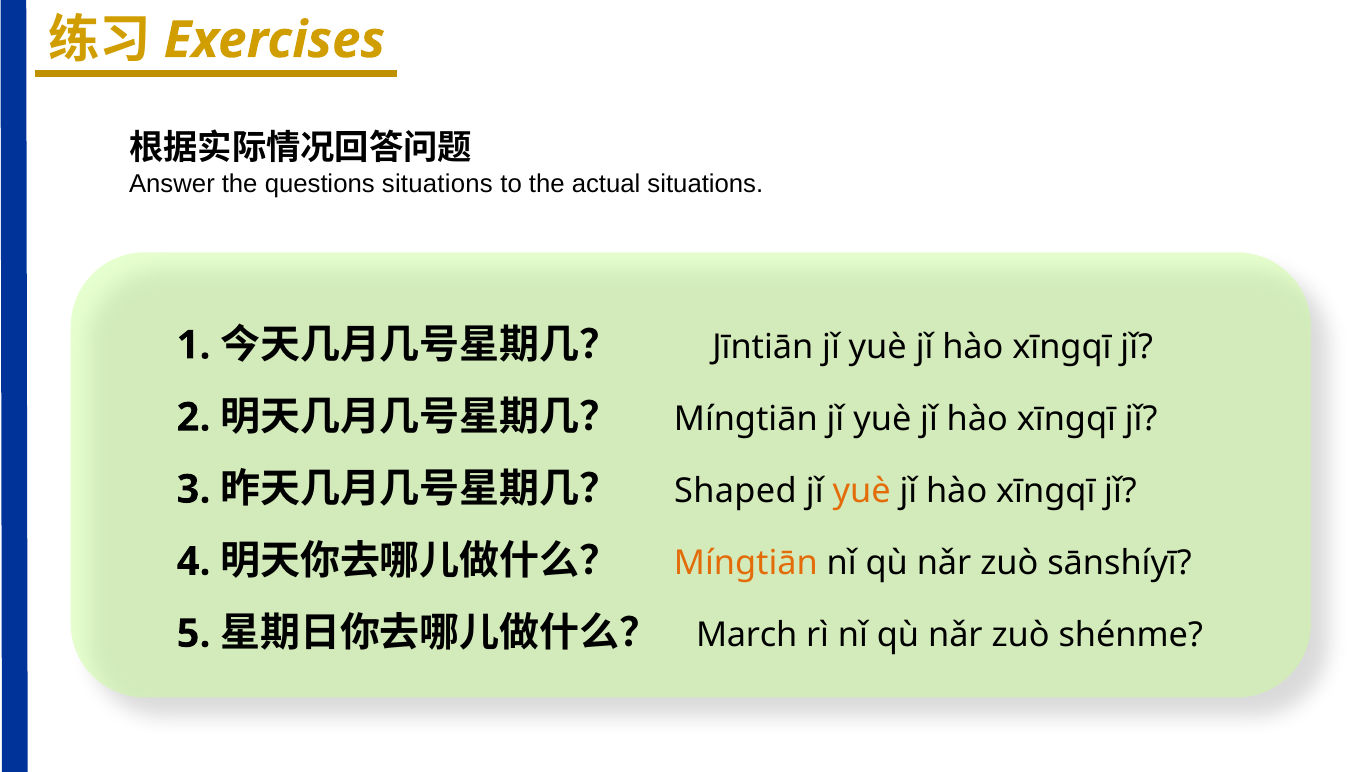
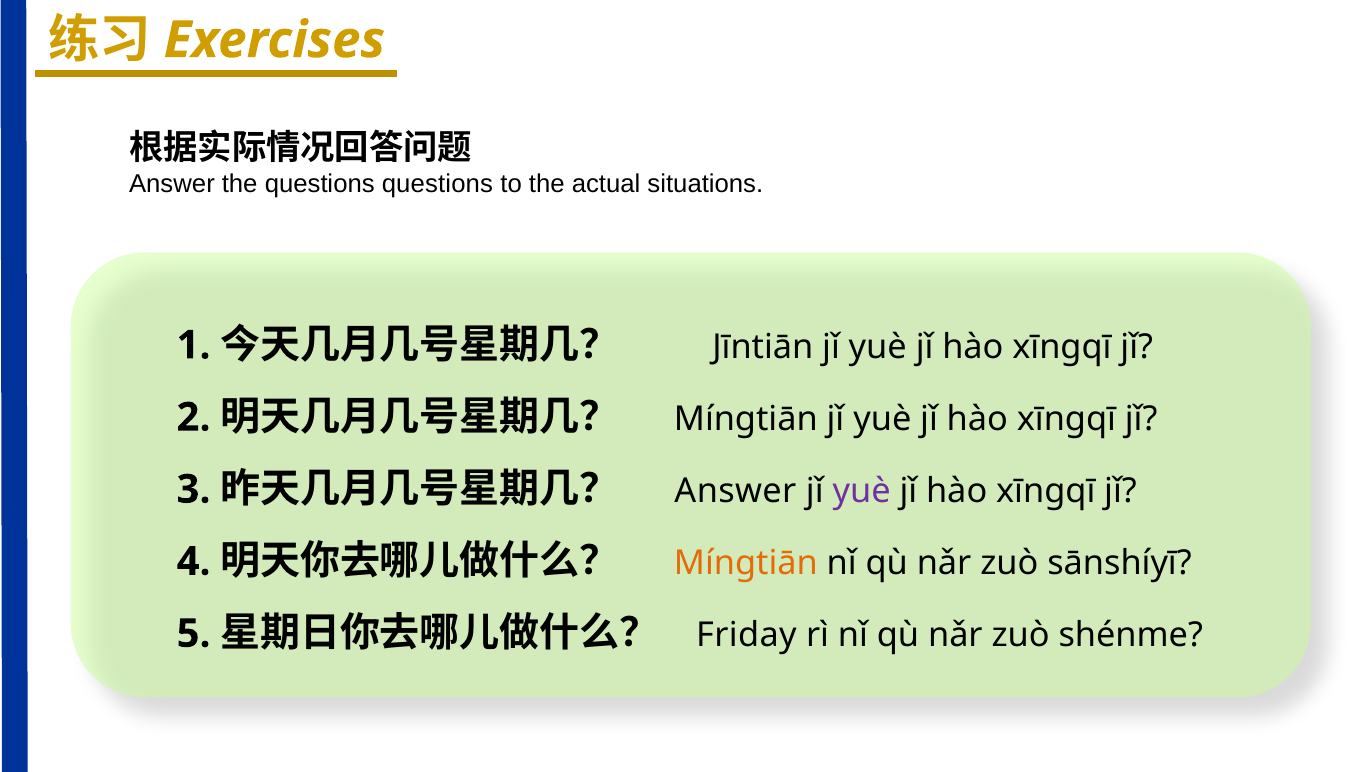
questions situations: situations -> questions
Shaped at (735, 491): Shaped -> Answer
yuè at (862, 491) colour: orange -> purple
March: March -> Friday
